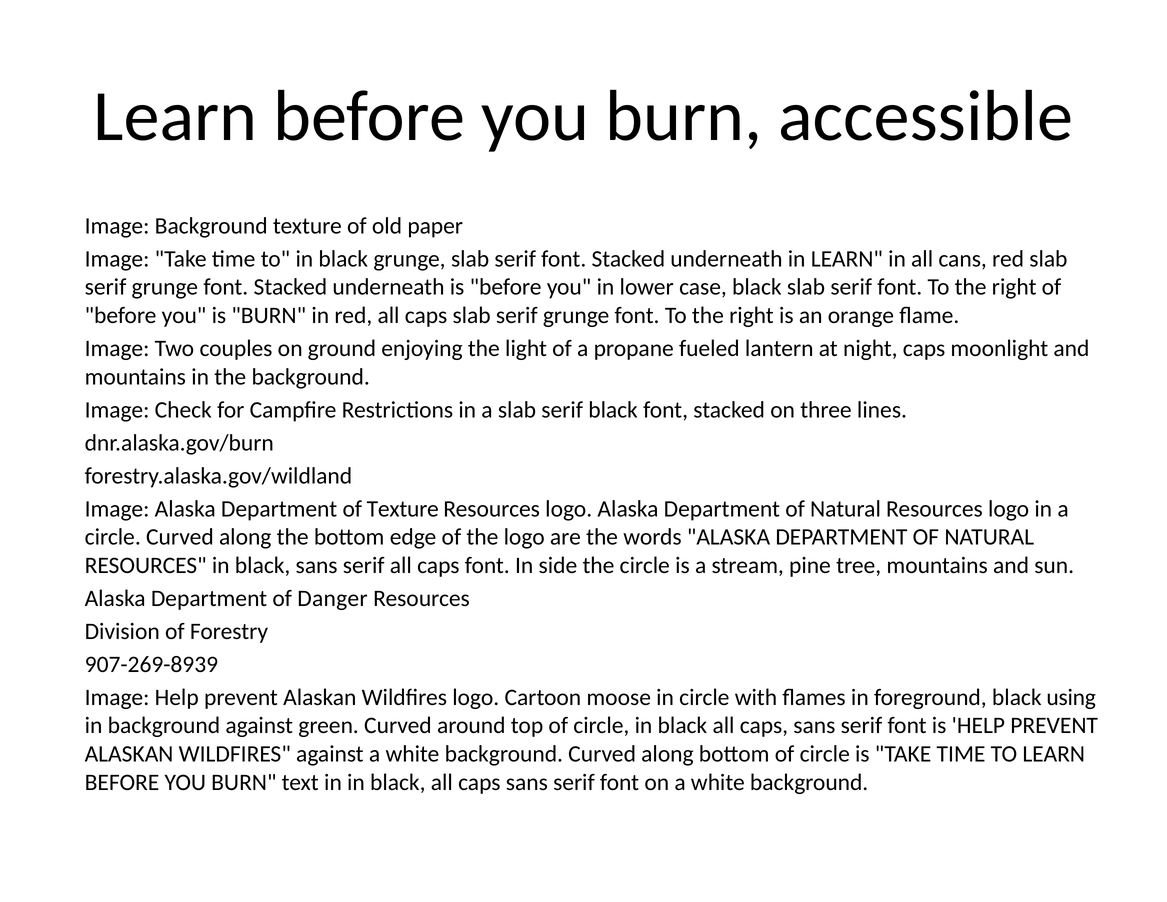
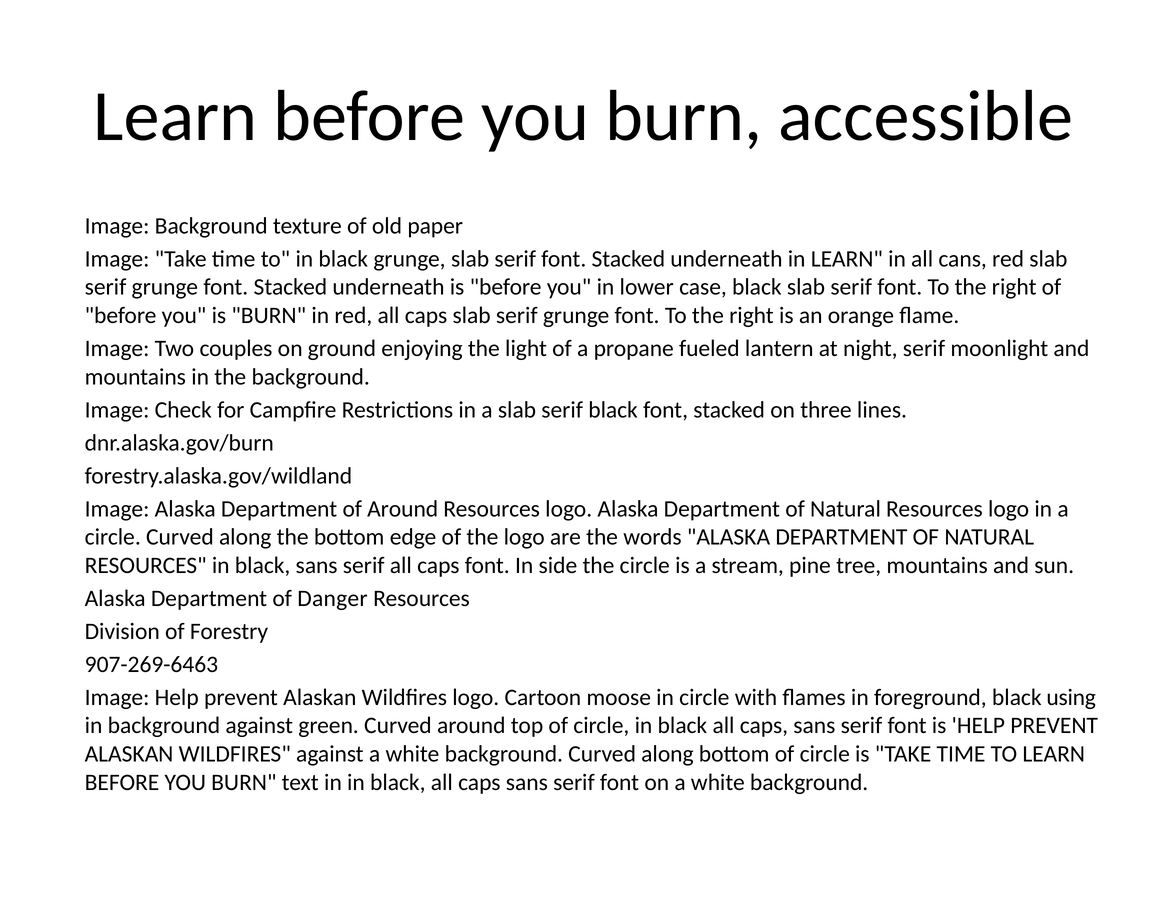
night caps: caps -> serif
of Texture: Texture -> Around
907-269-8939: 907-269-8939 -> 907-269-6463
